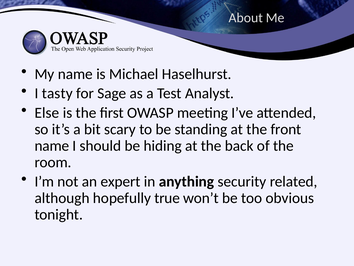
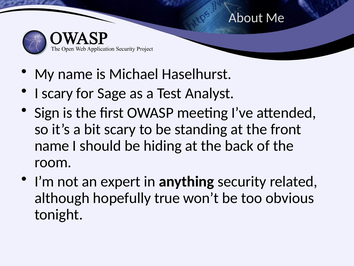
I tasty: tasty -> scary
Else: Else -> Sign
